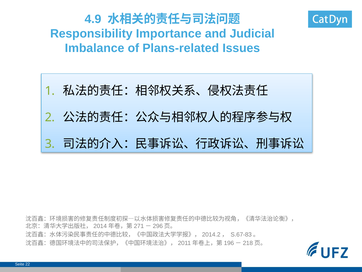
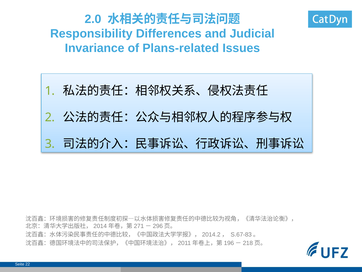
4.9: 4.9 -> 2.0
Importance: Importance -> Differences
Imbalance: Imbalance -> Invariance
